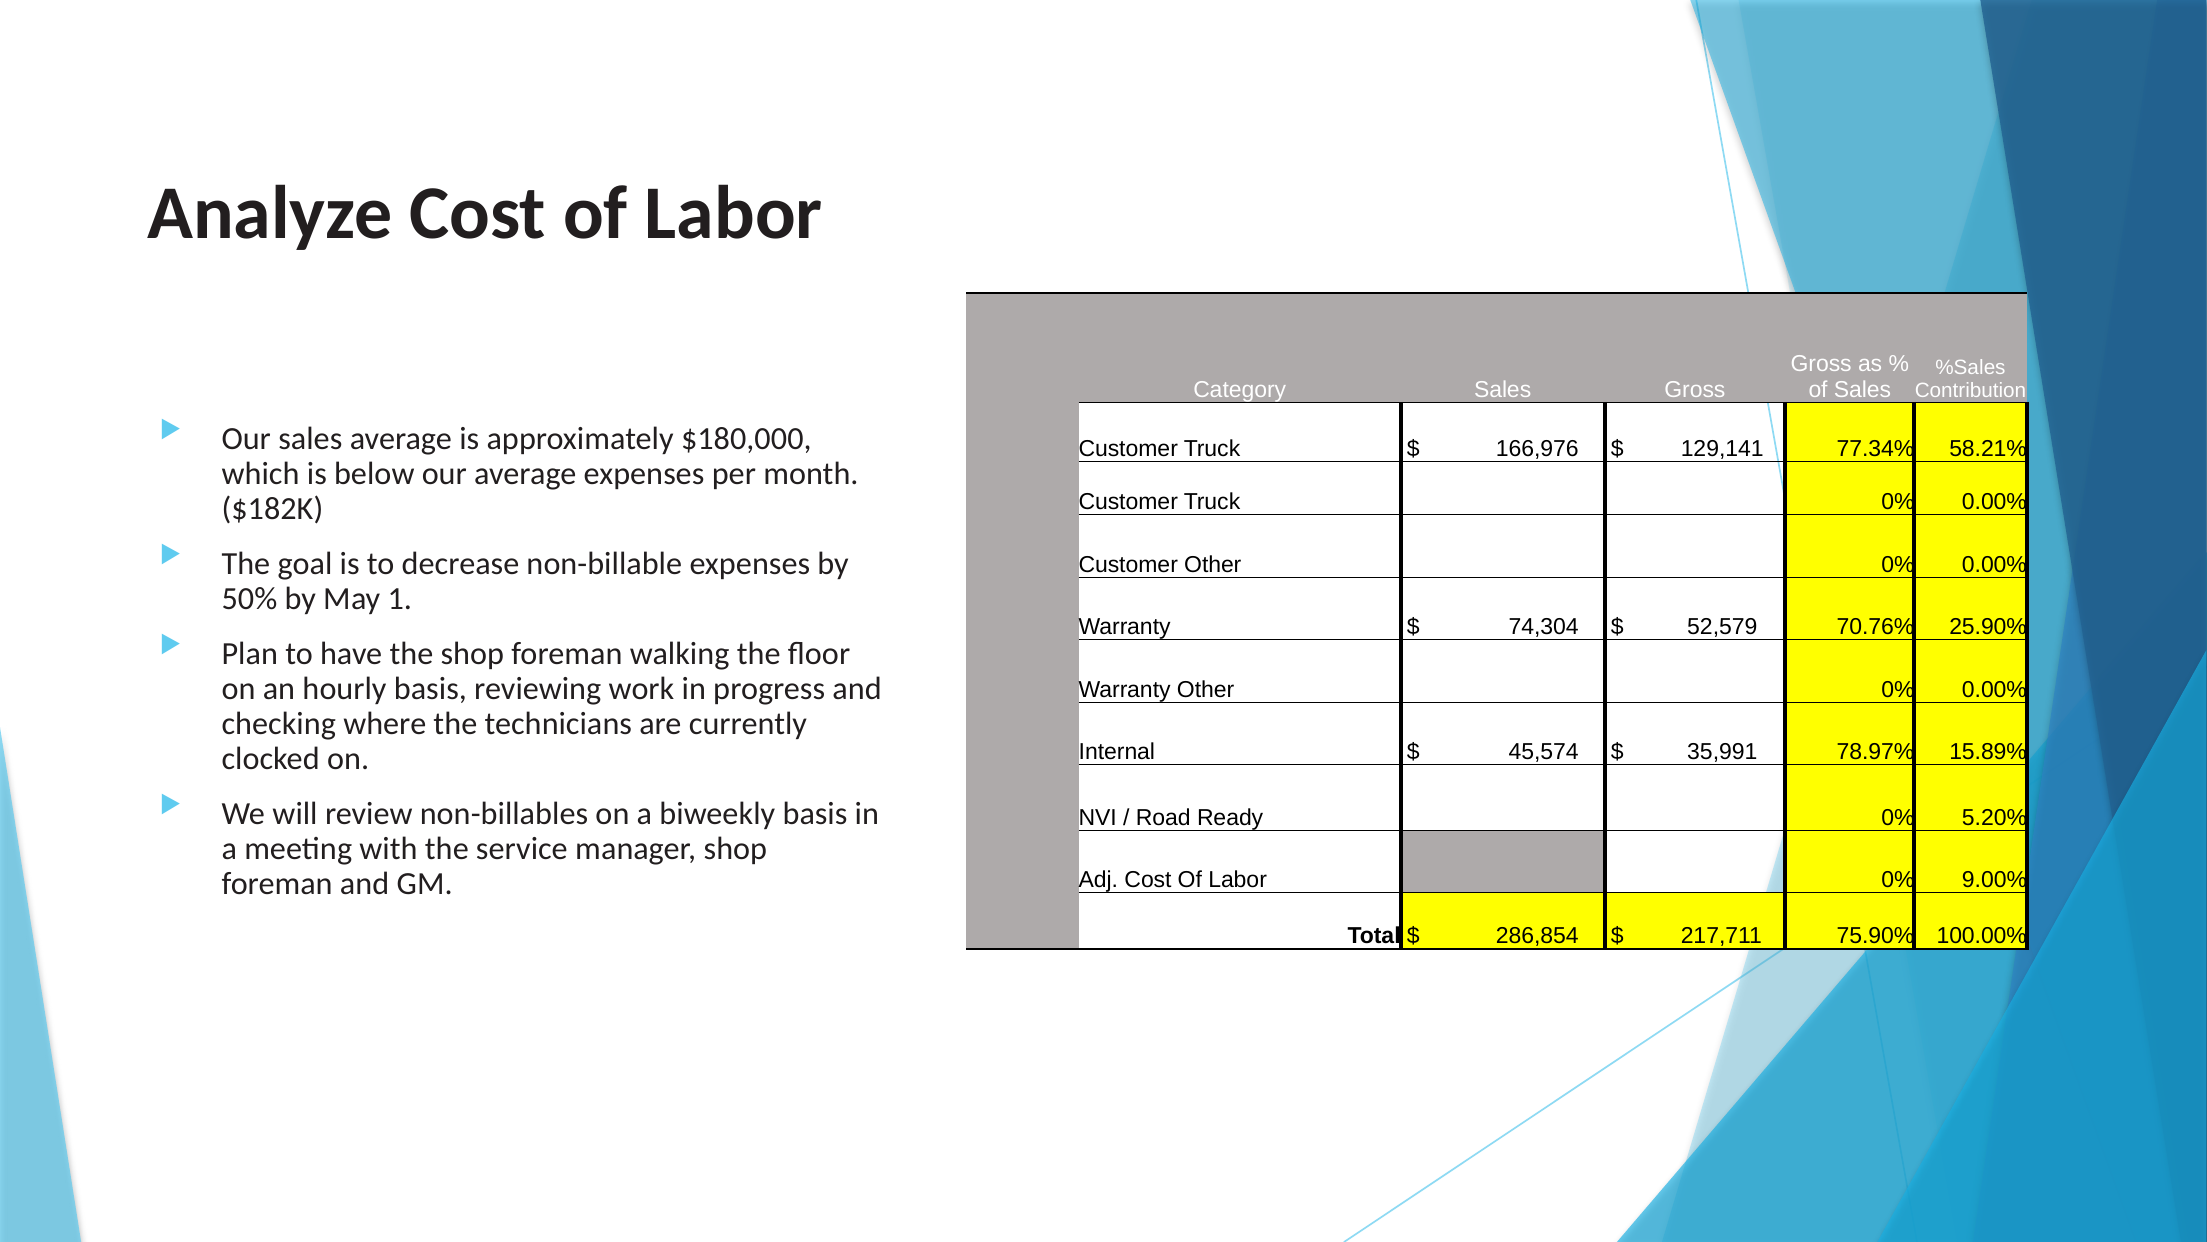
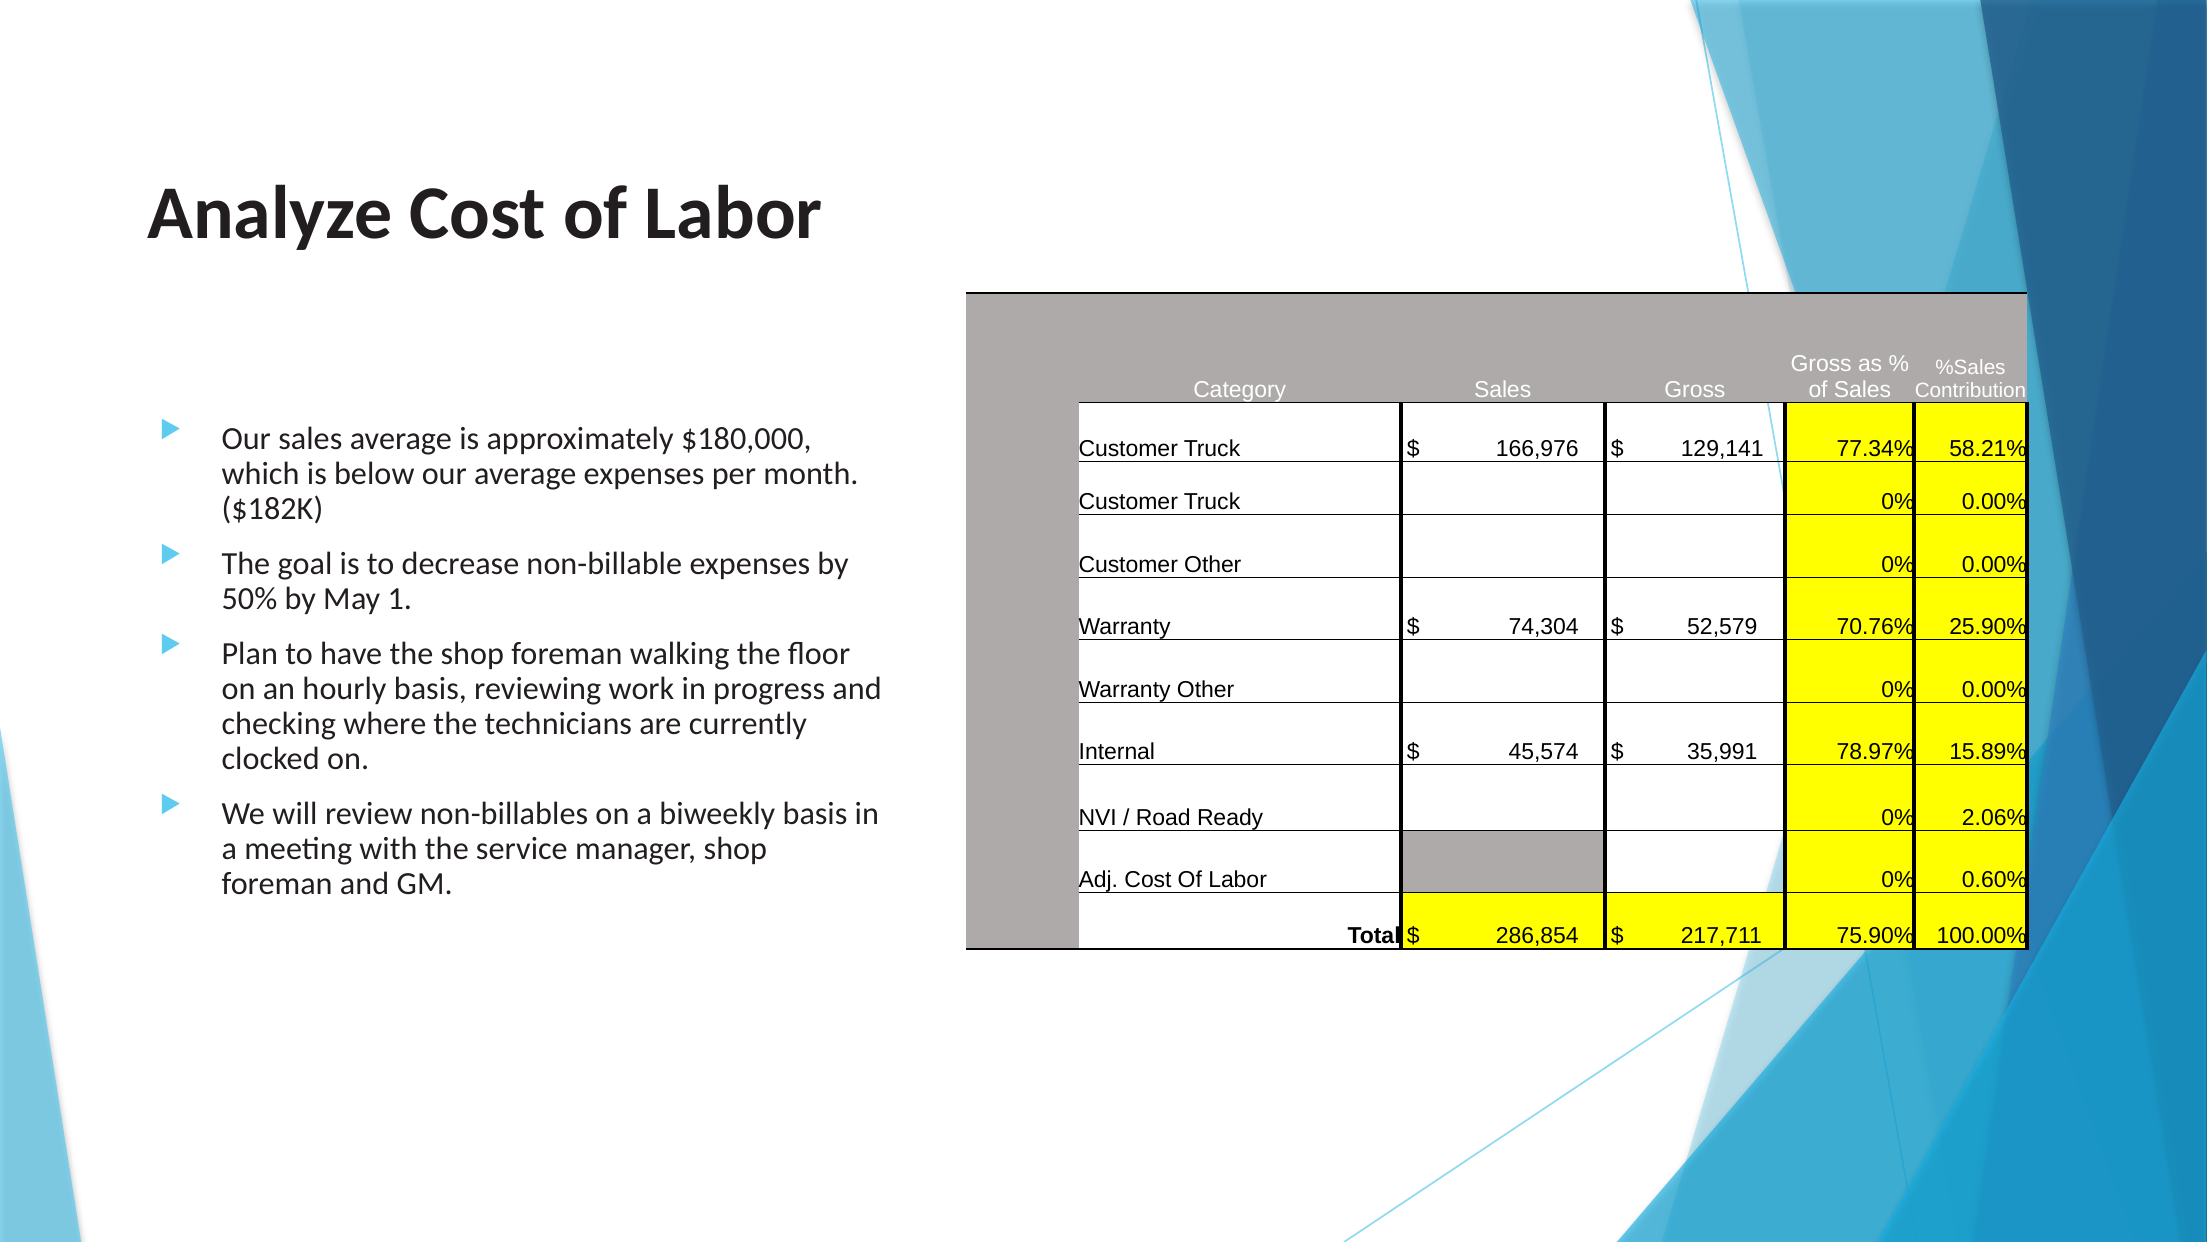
5.20%: 5.20% -> 2.06%
9.00%: 9.00% -> 0.60%
